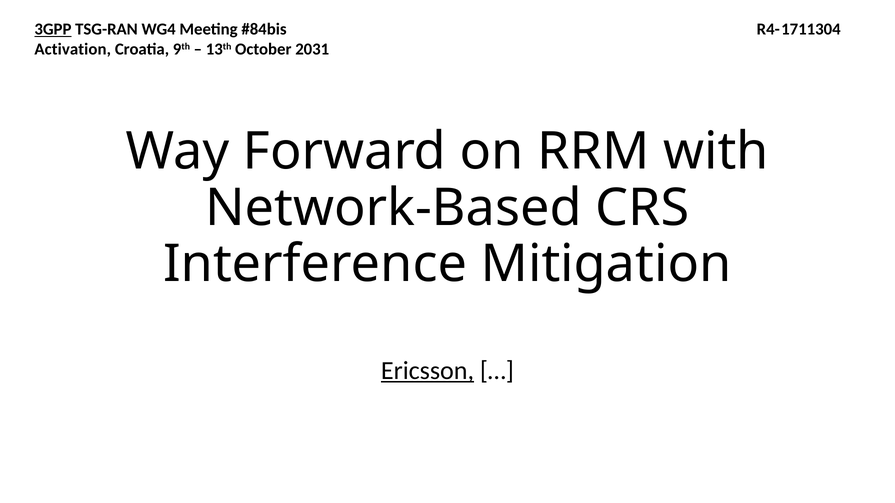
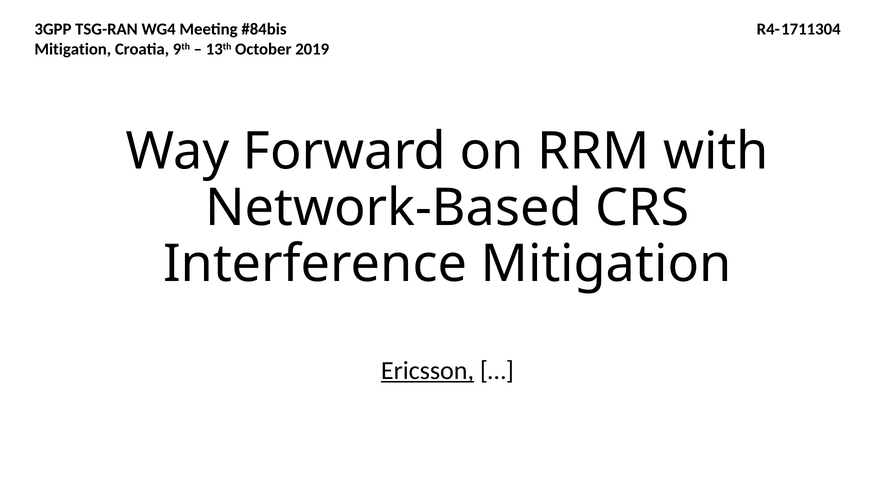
3GPP underline: present -> none
Activation at (73, 49): Activation -> Mitigation
2031: 2031 -> 2019
